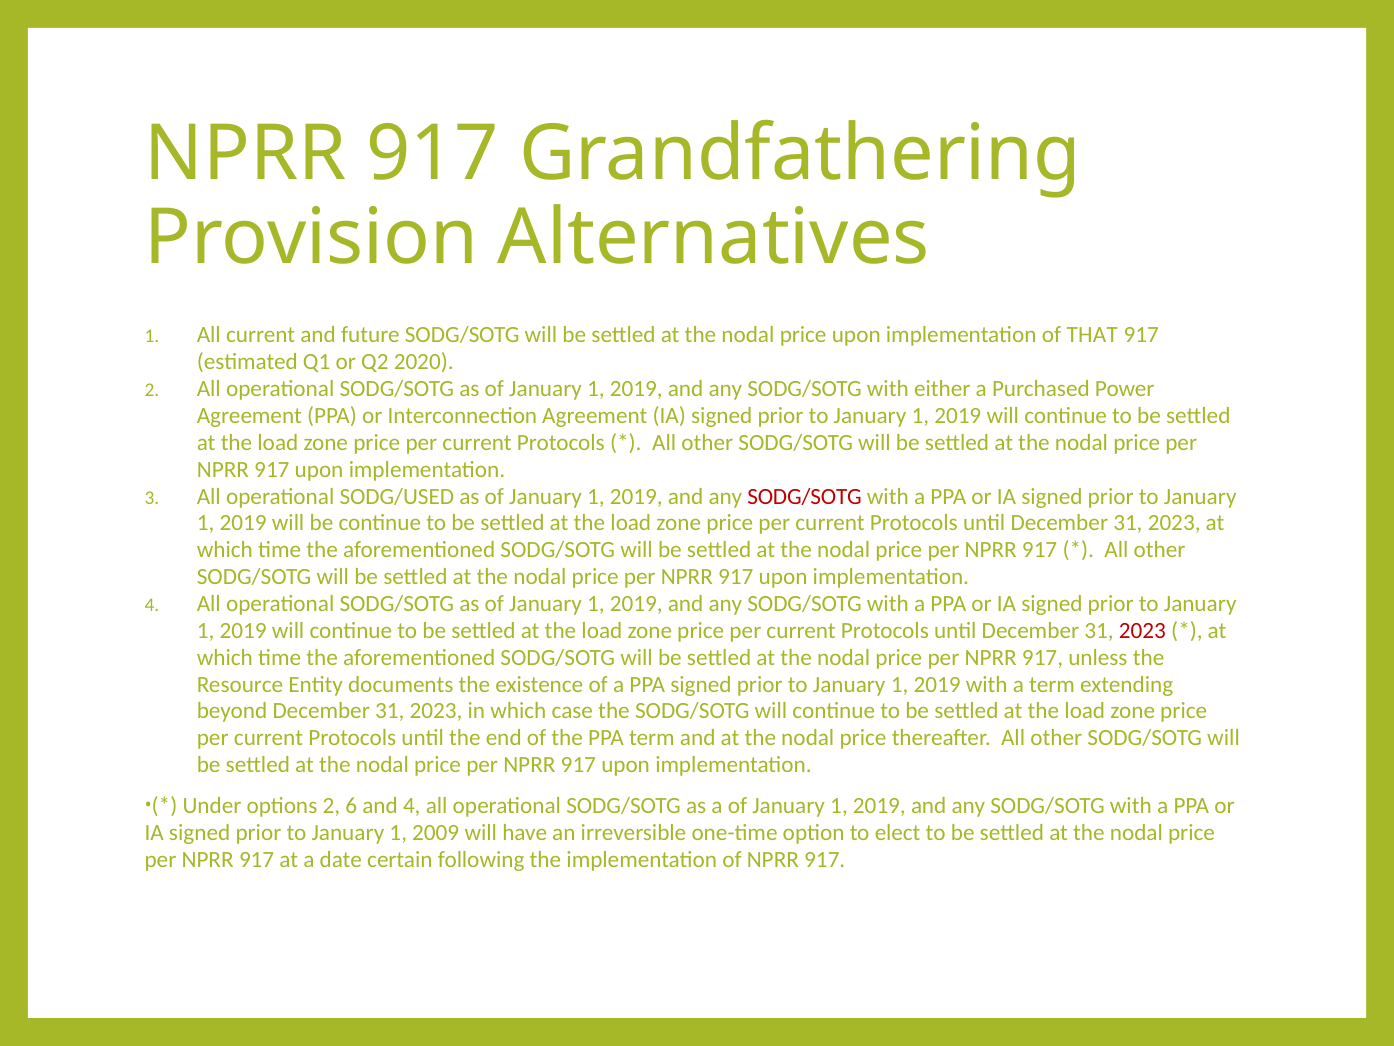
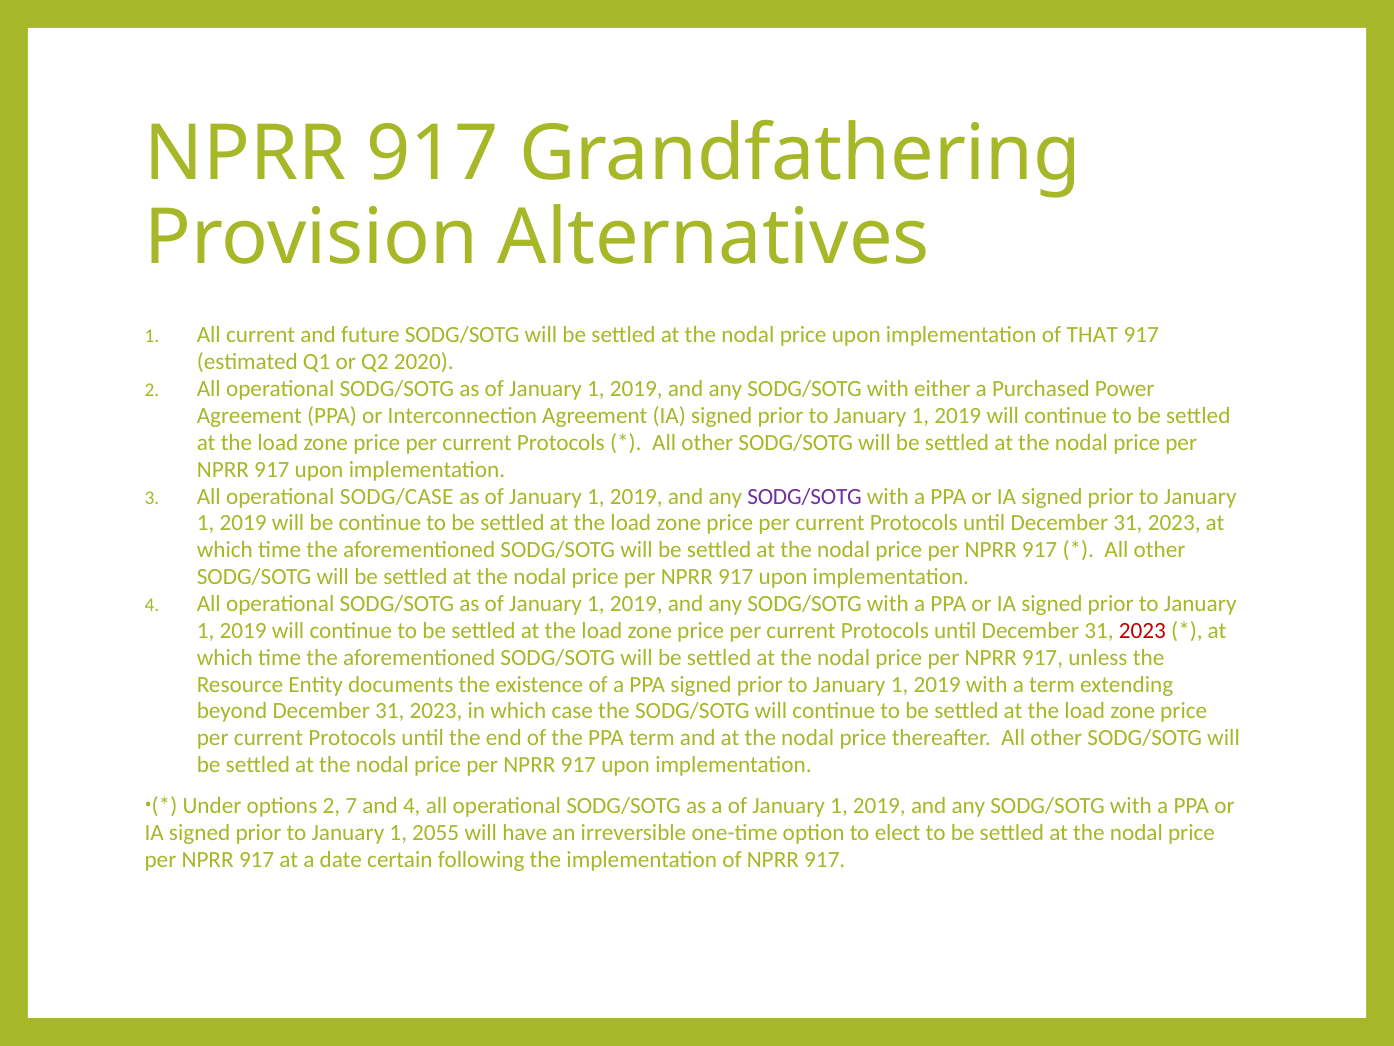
SODG/USED: SODG/USED -> SODG/CASE
SODG/SOTG at (805, 496) colour: red -> purple
6: 6 -> 7
2009: 2009 -> 2055
